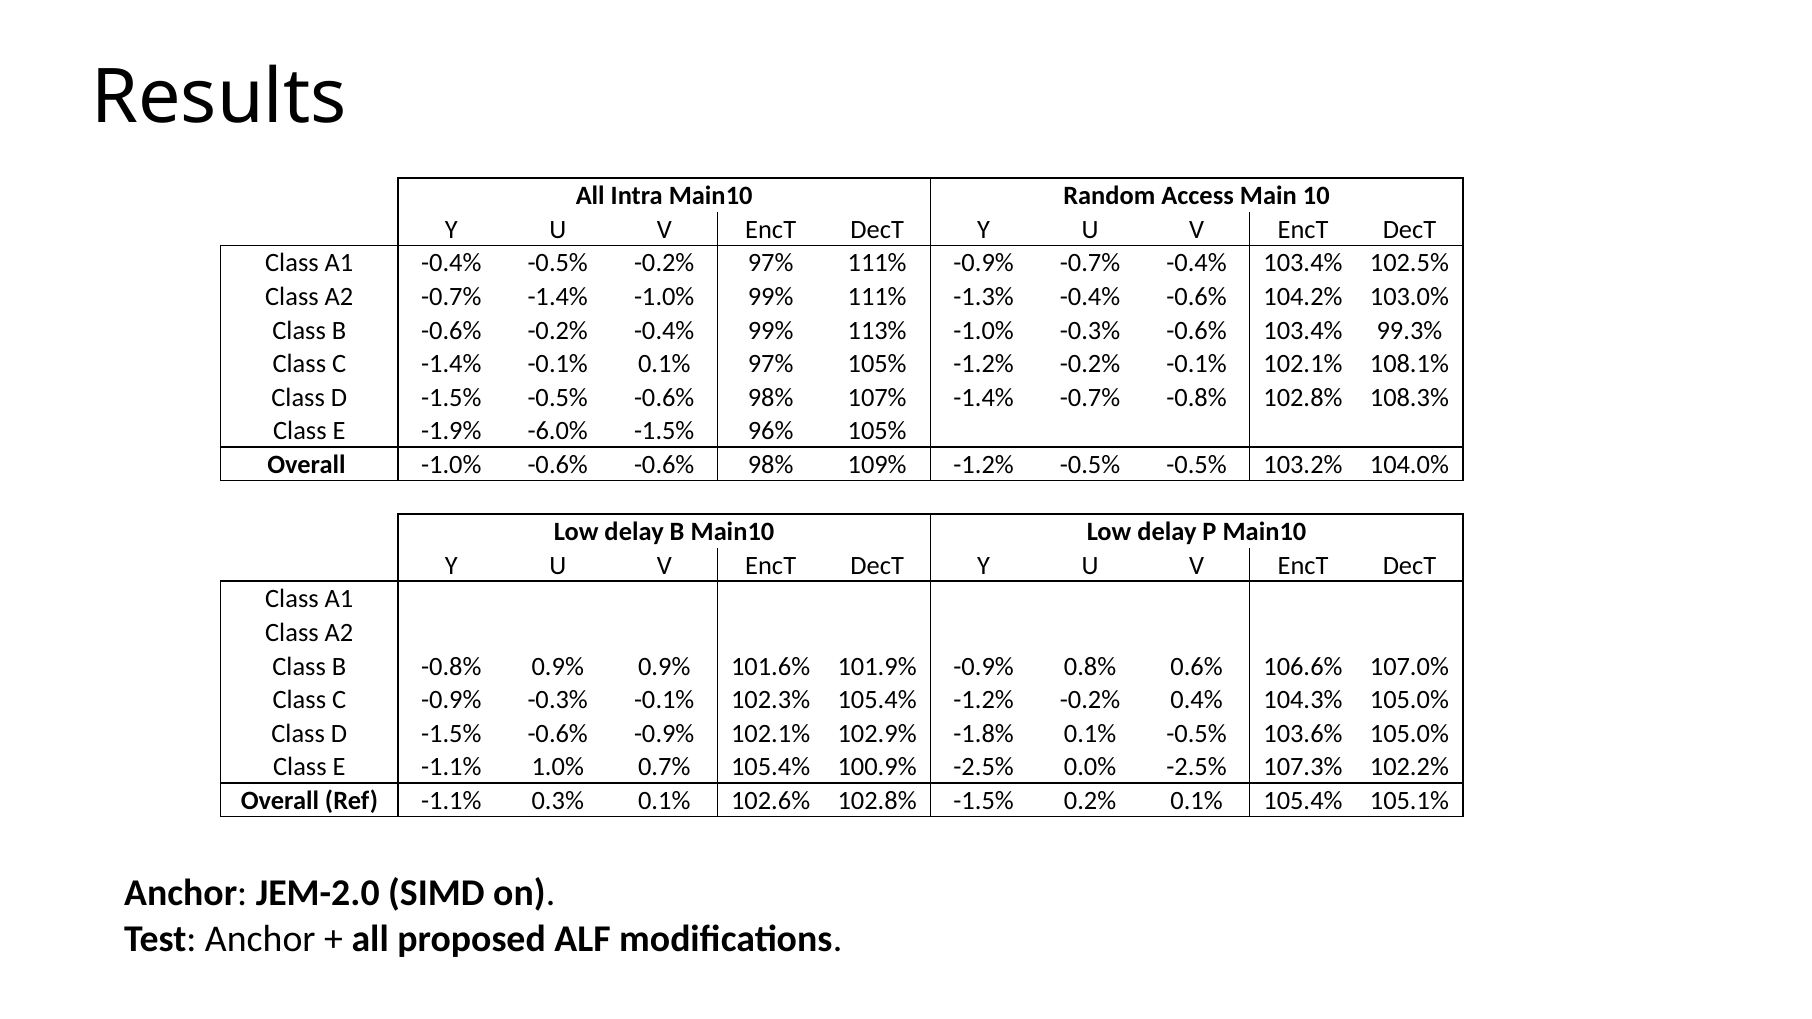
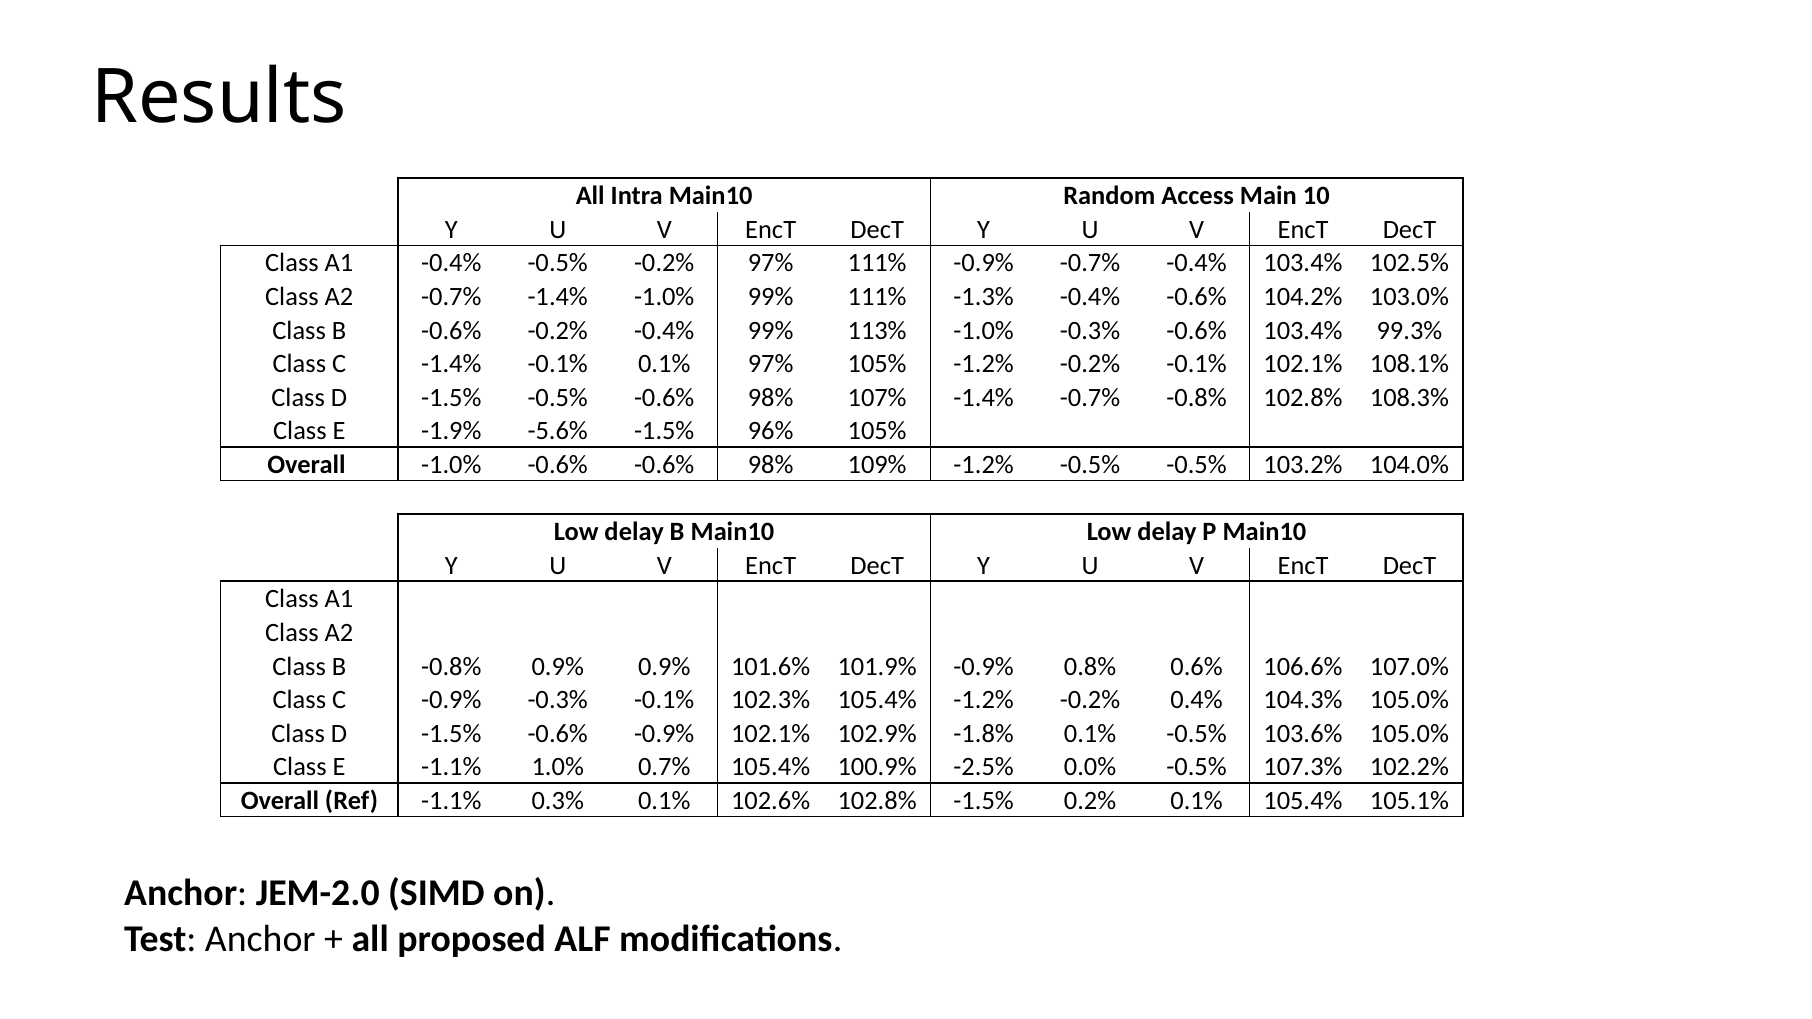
-6.0%: -6.0% -> -5.6%
0.0% -2.5%: -2.5% -> -0.5%
